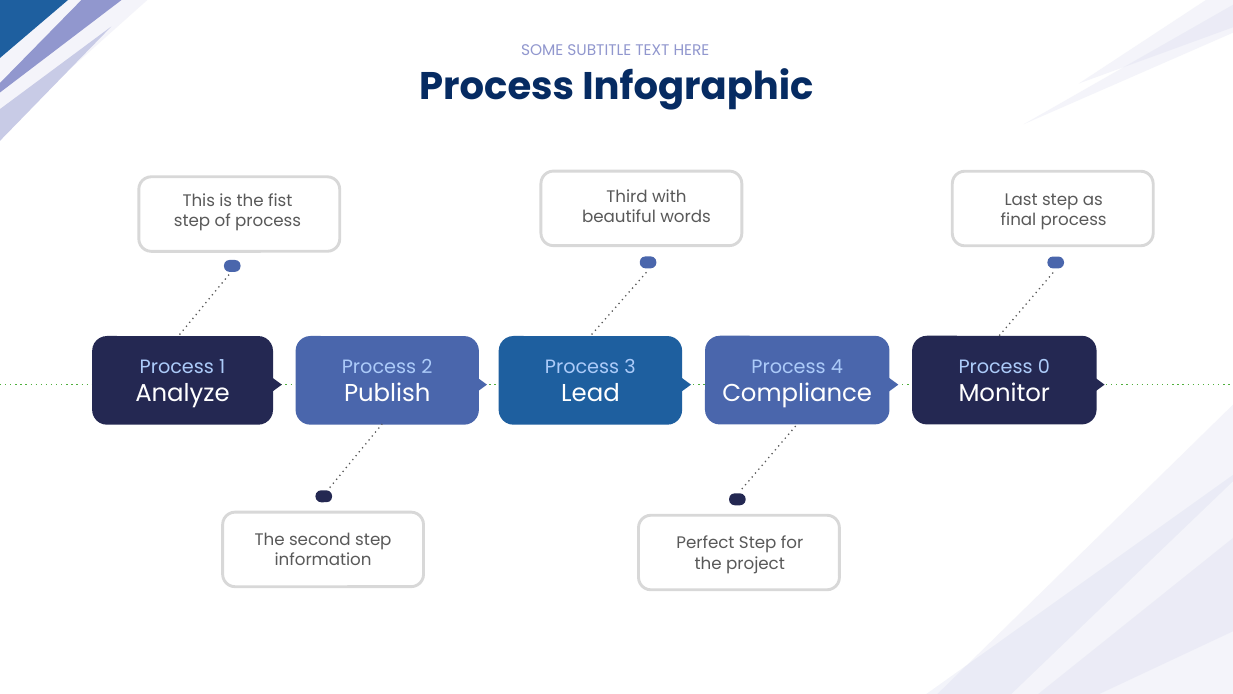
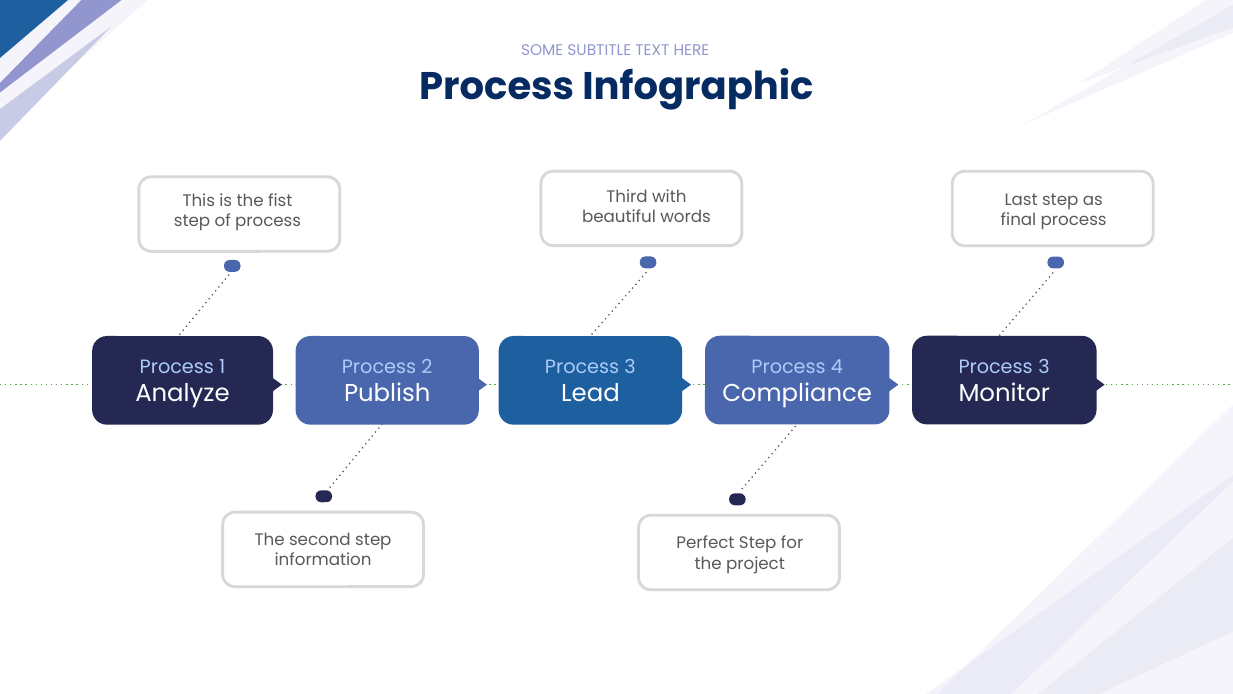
0 at (1044, 367): 0 -> 3
